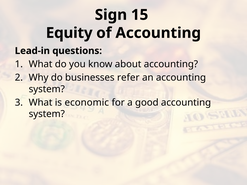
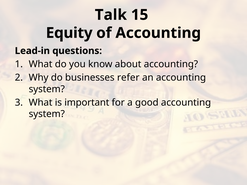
Sign: Sign -> Talk
economic: economic -> important
